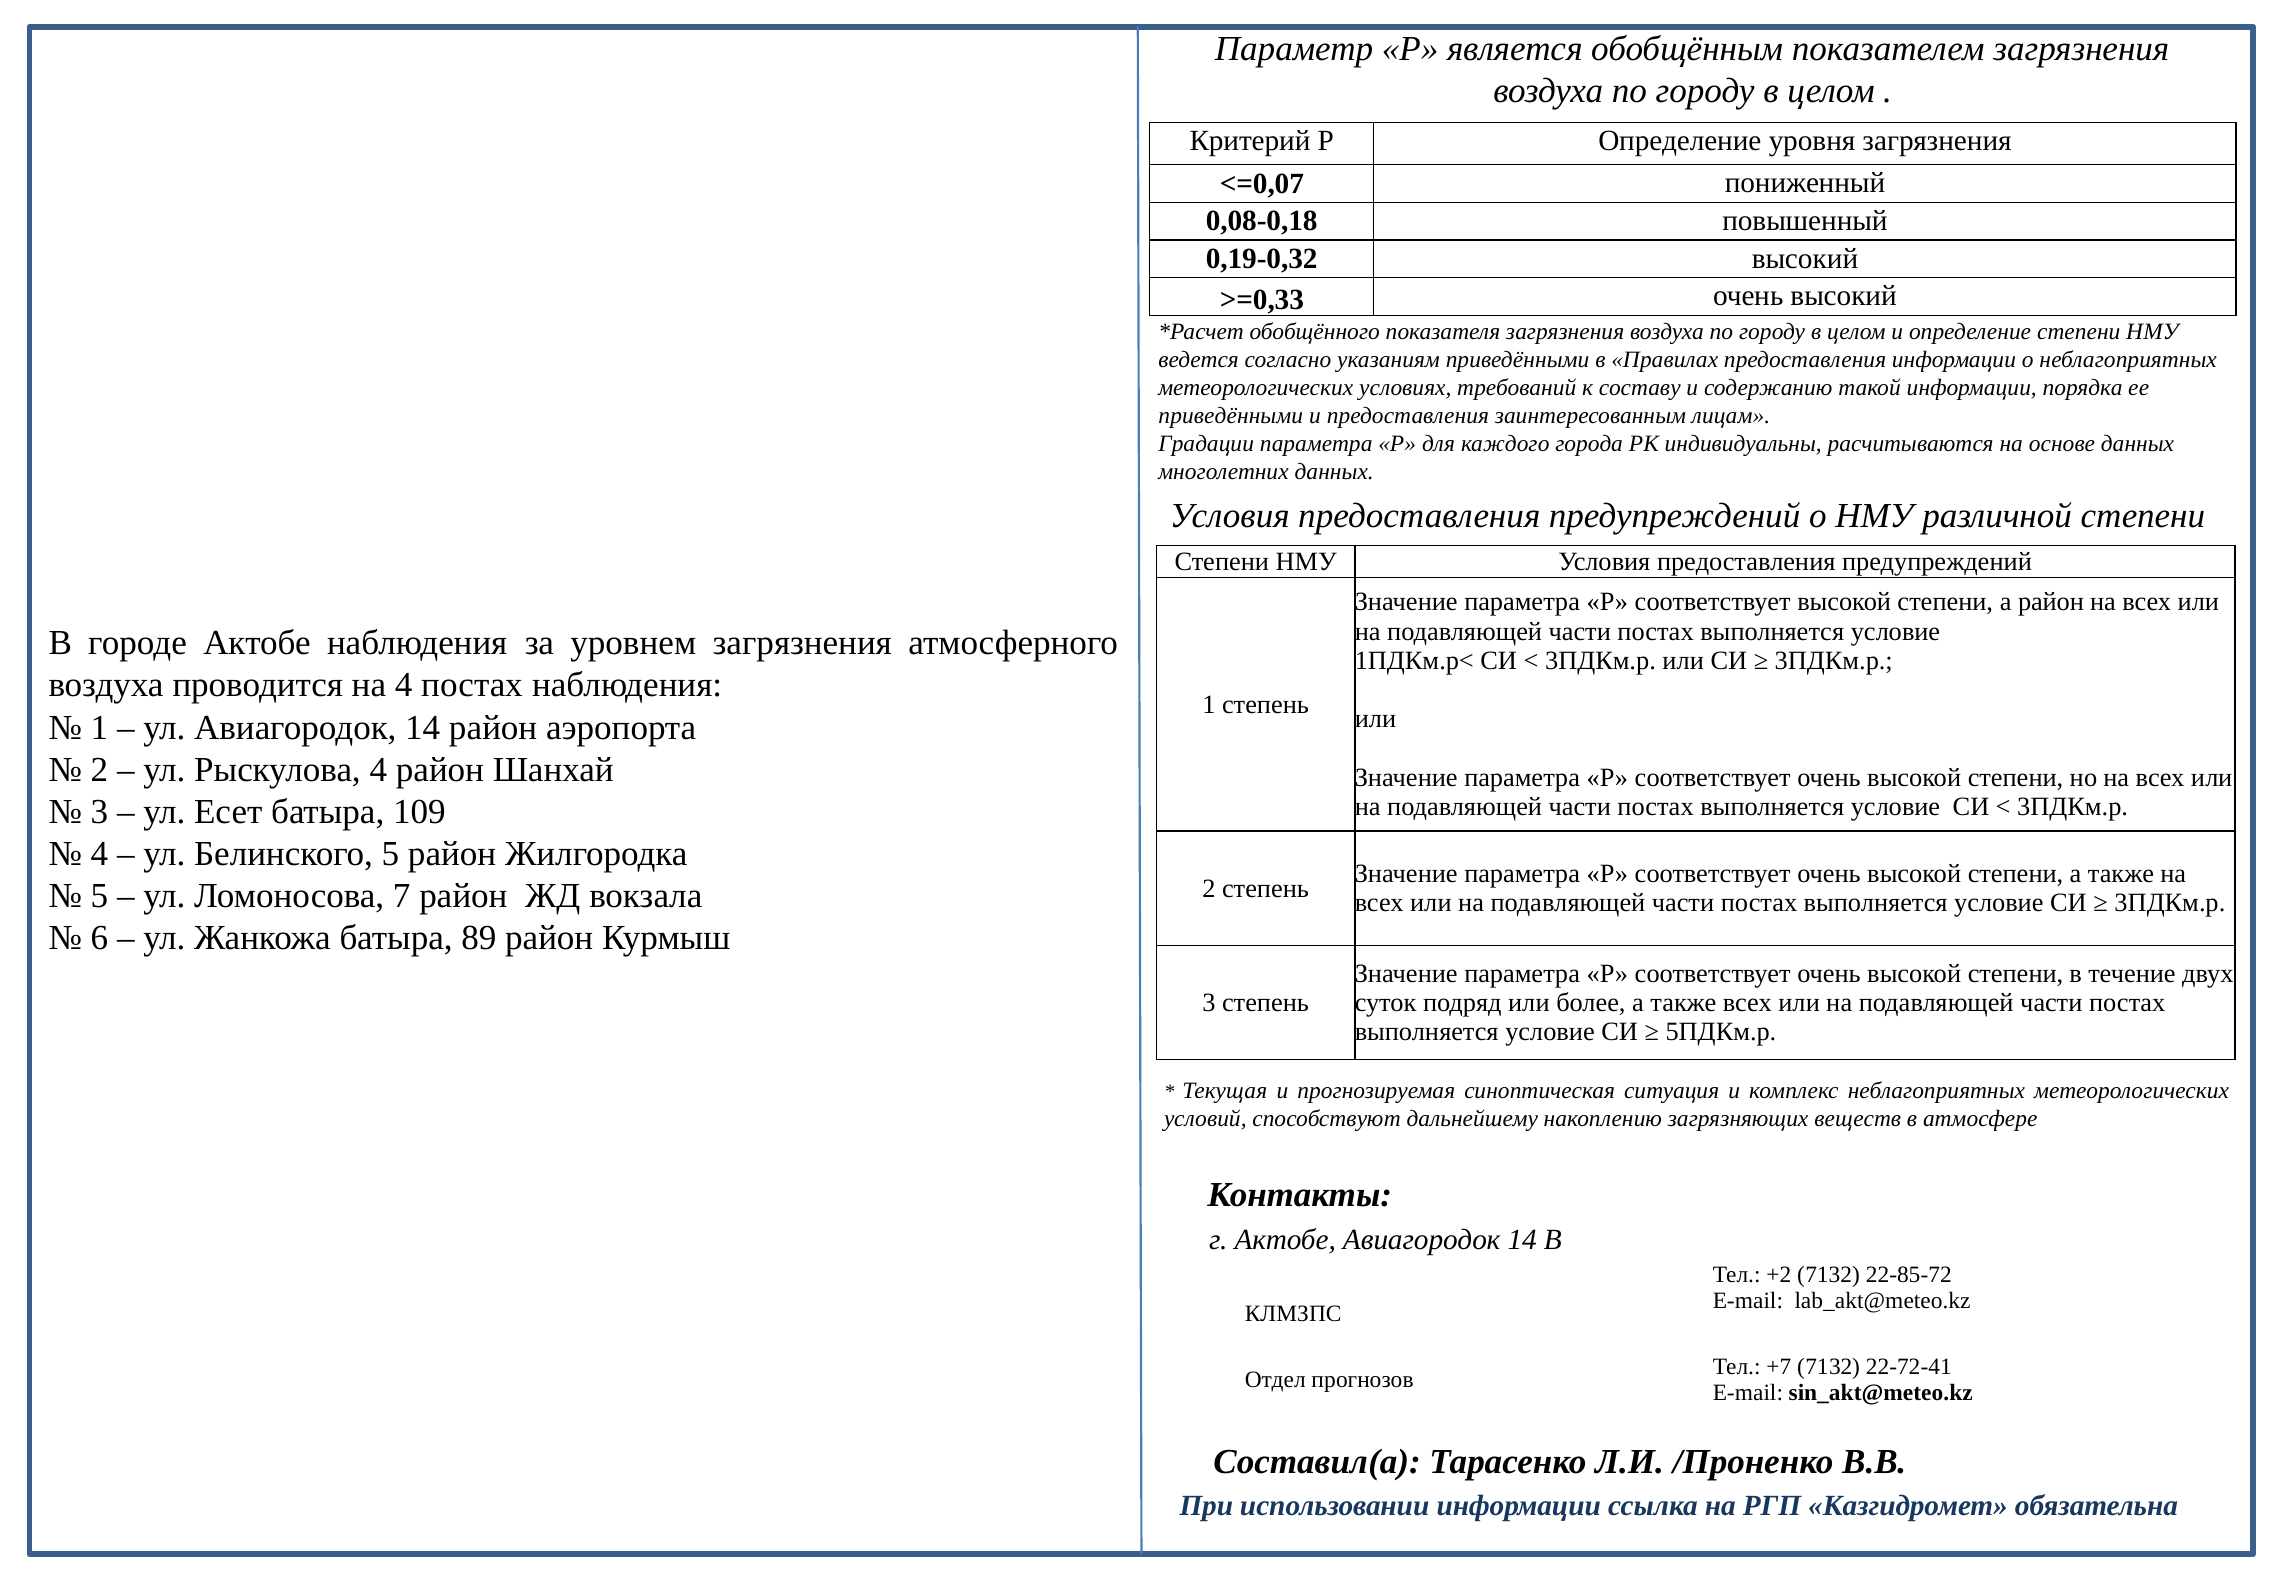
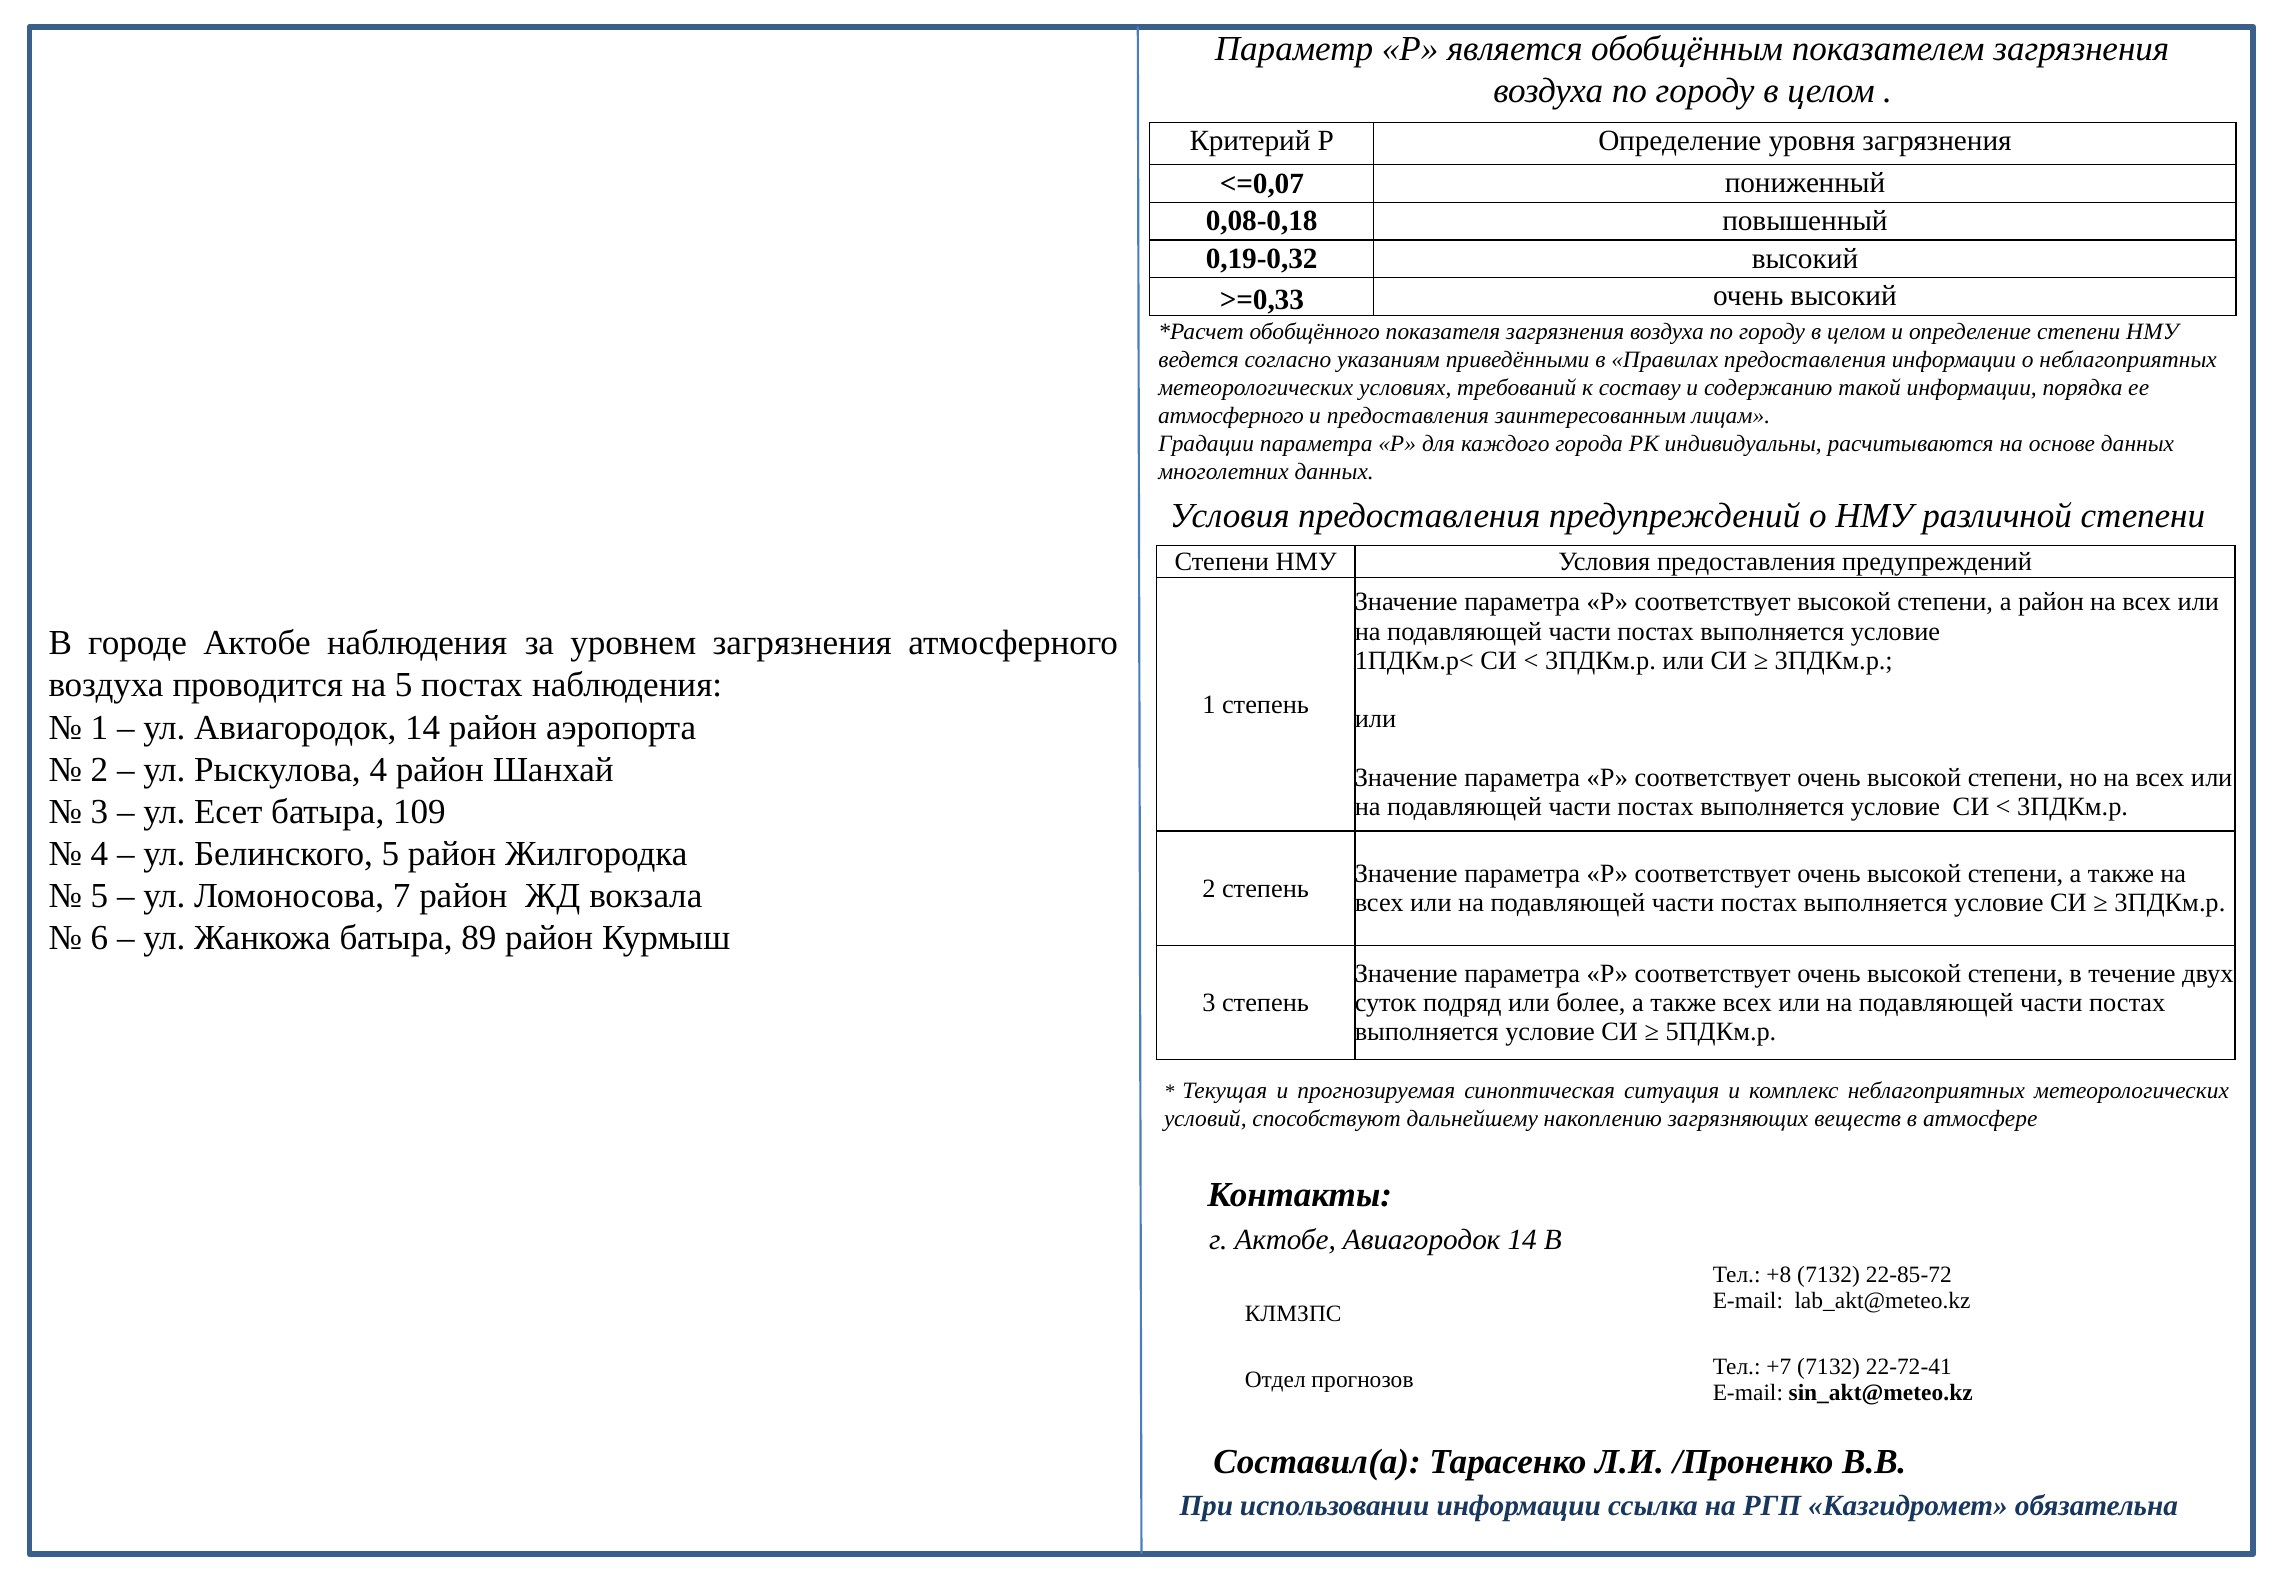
приведёнными at (1231, 415): приведёнными -> атмосферного
на 4: 4 -> 5
+2: +2 -> +8
